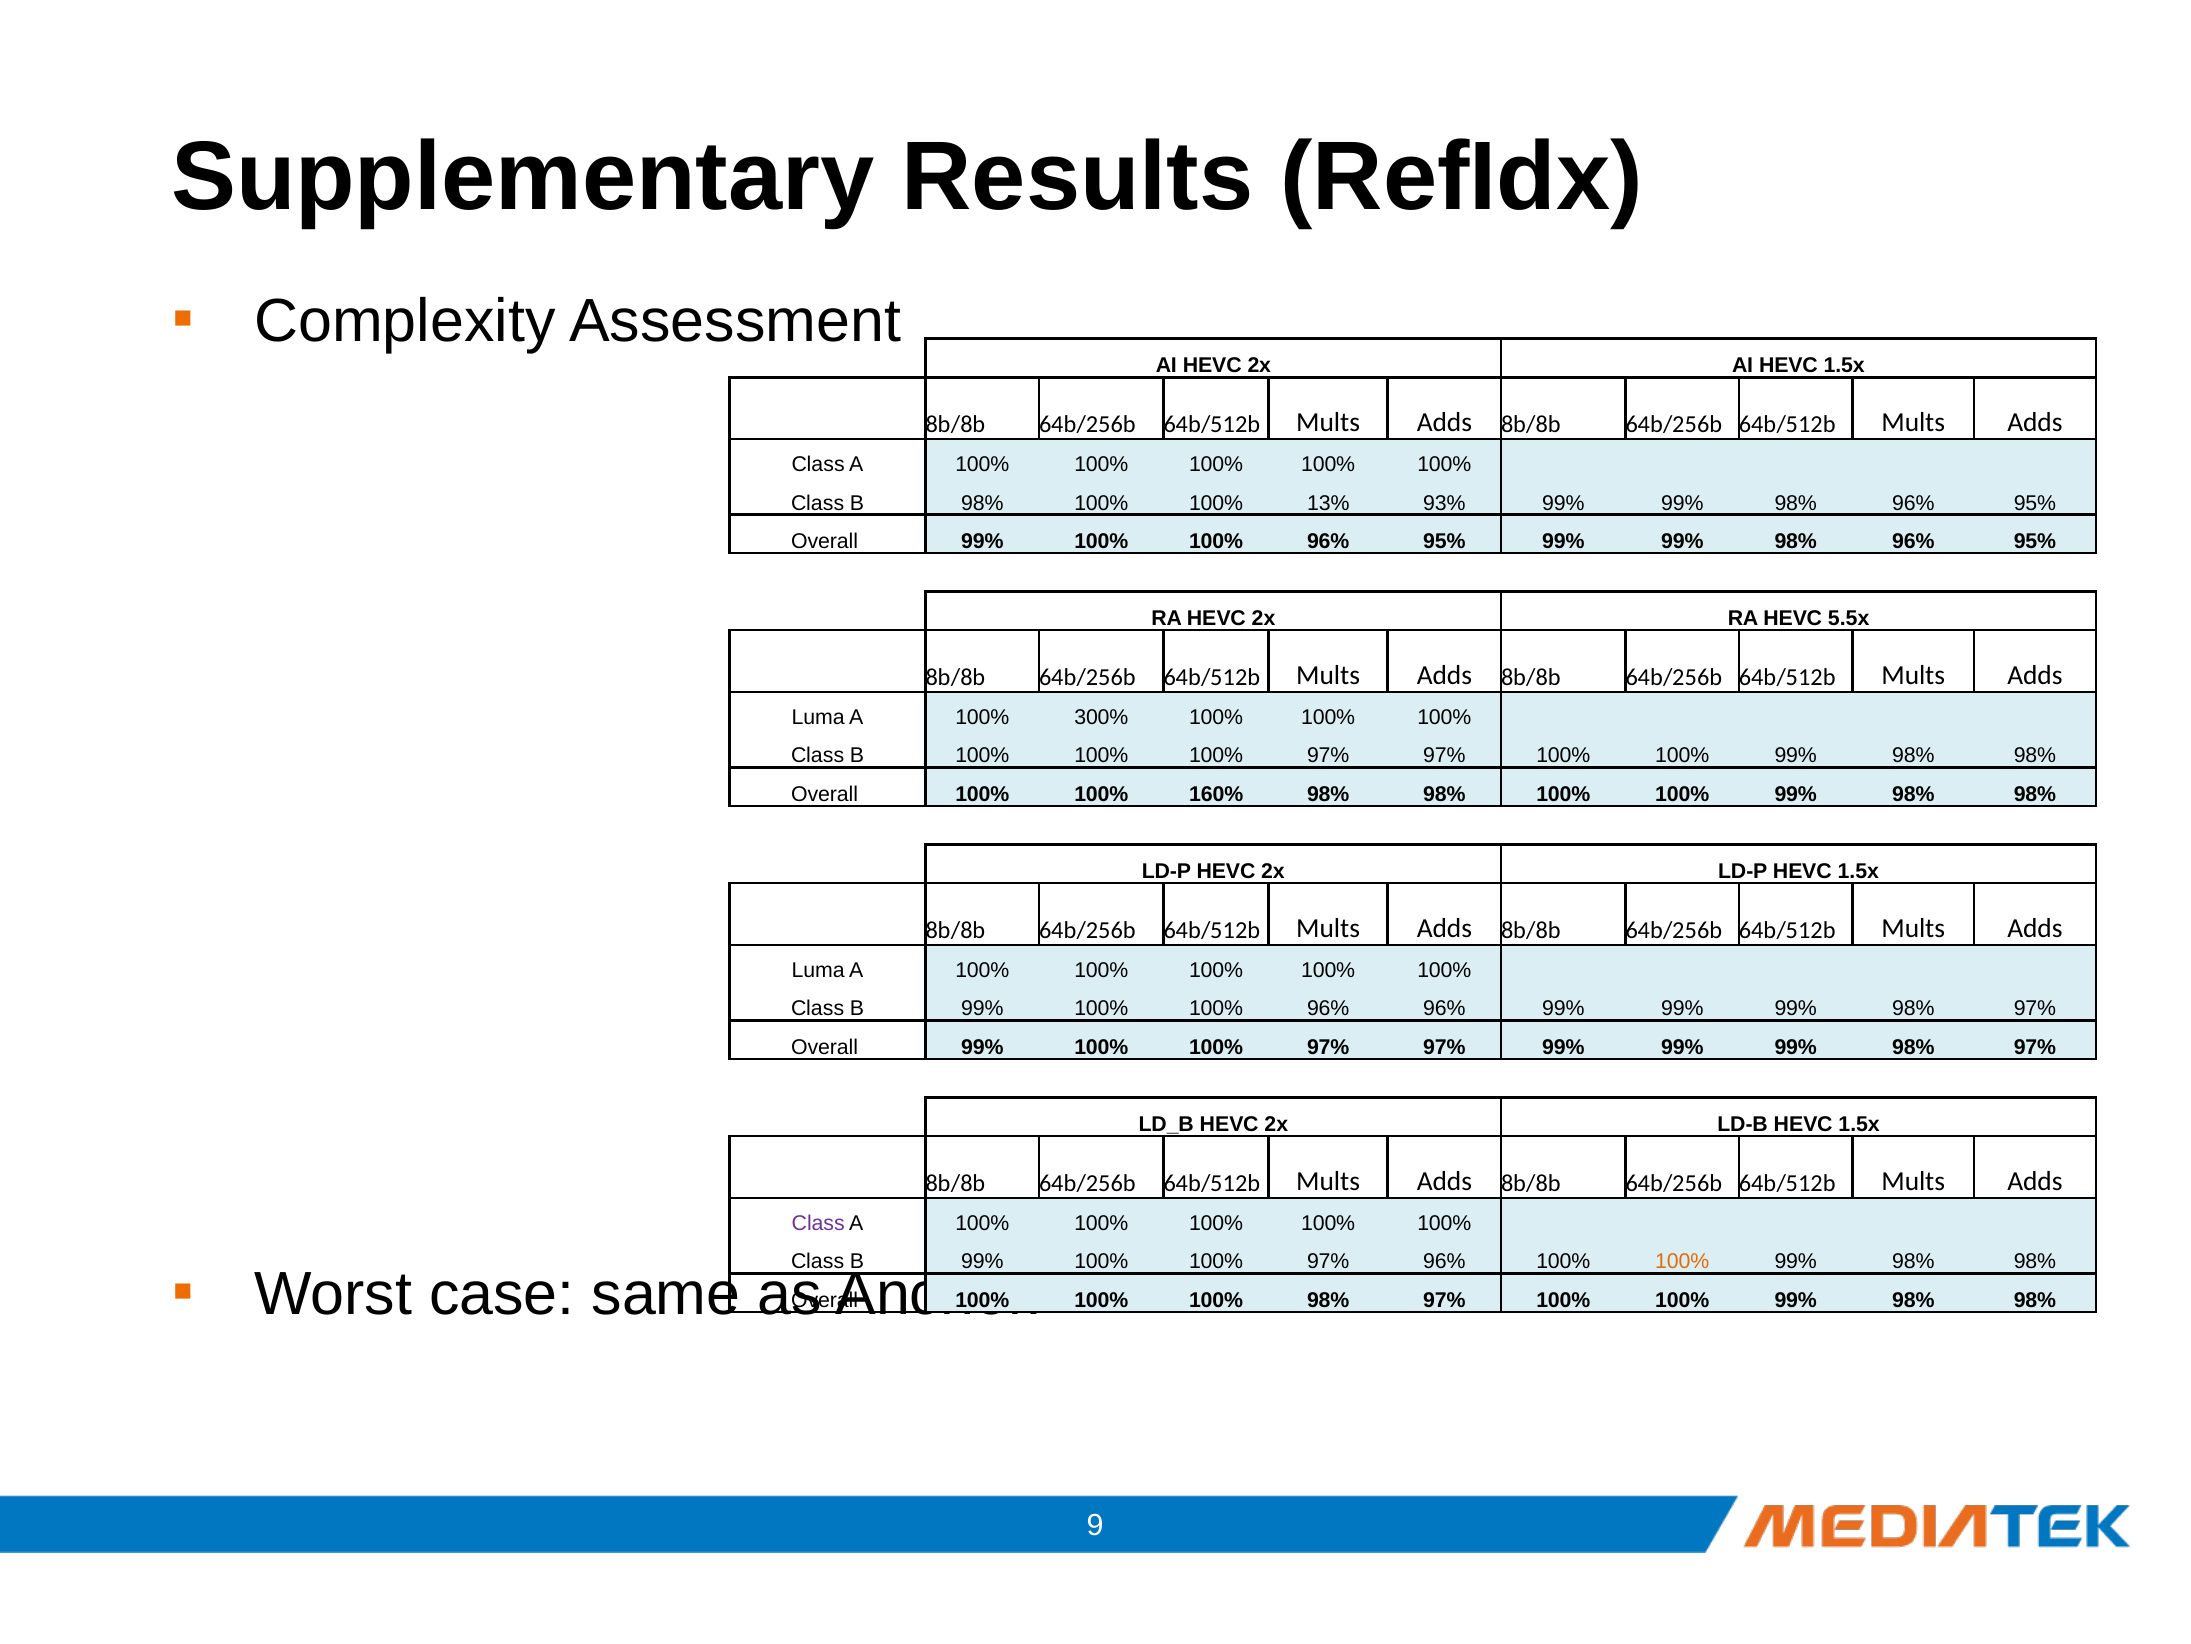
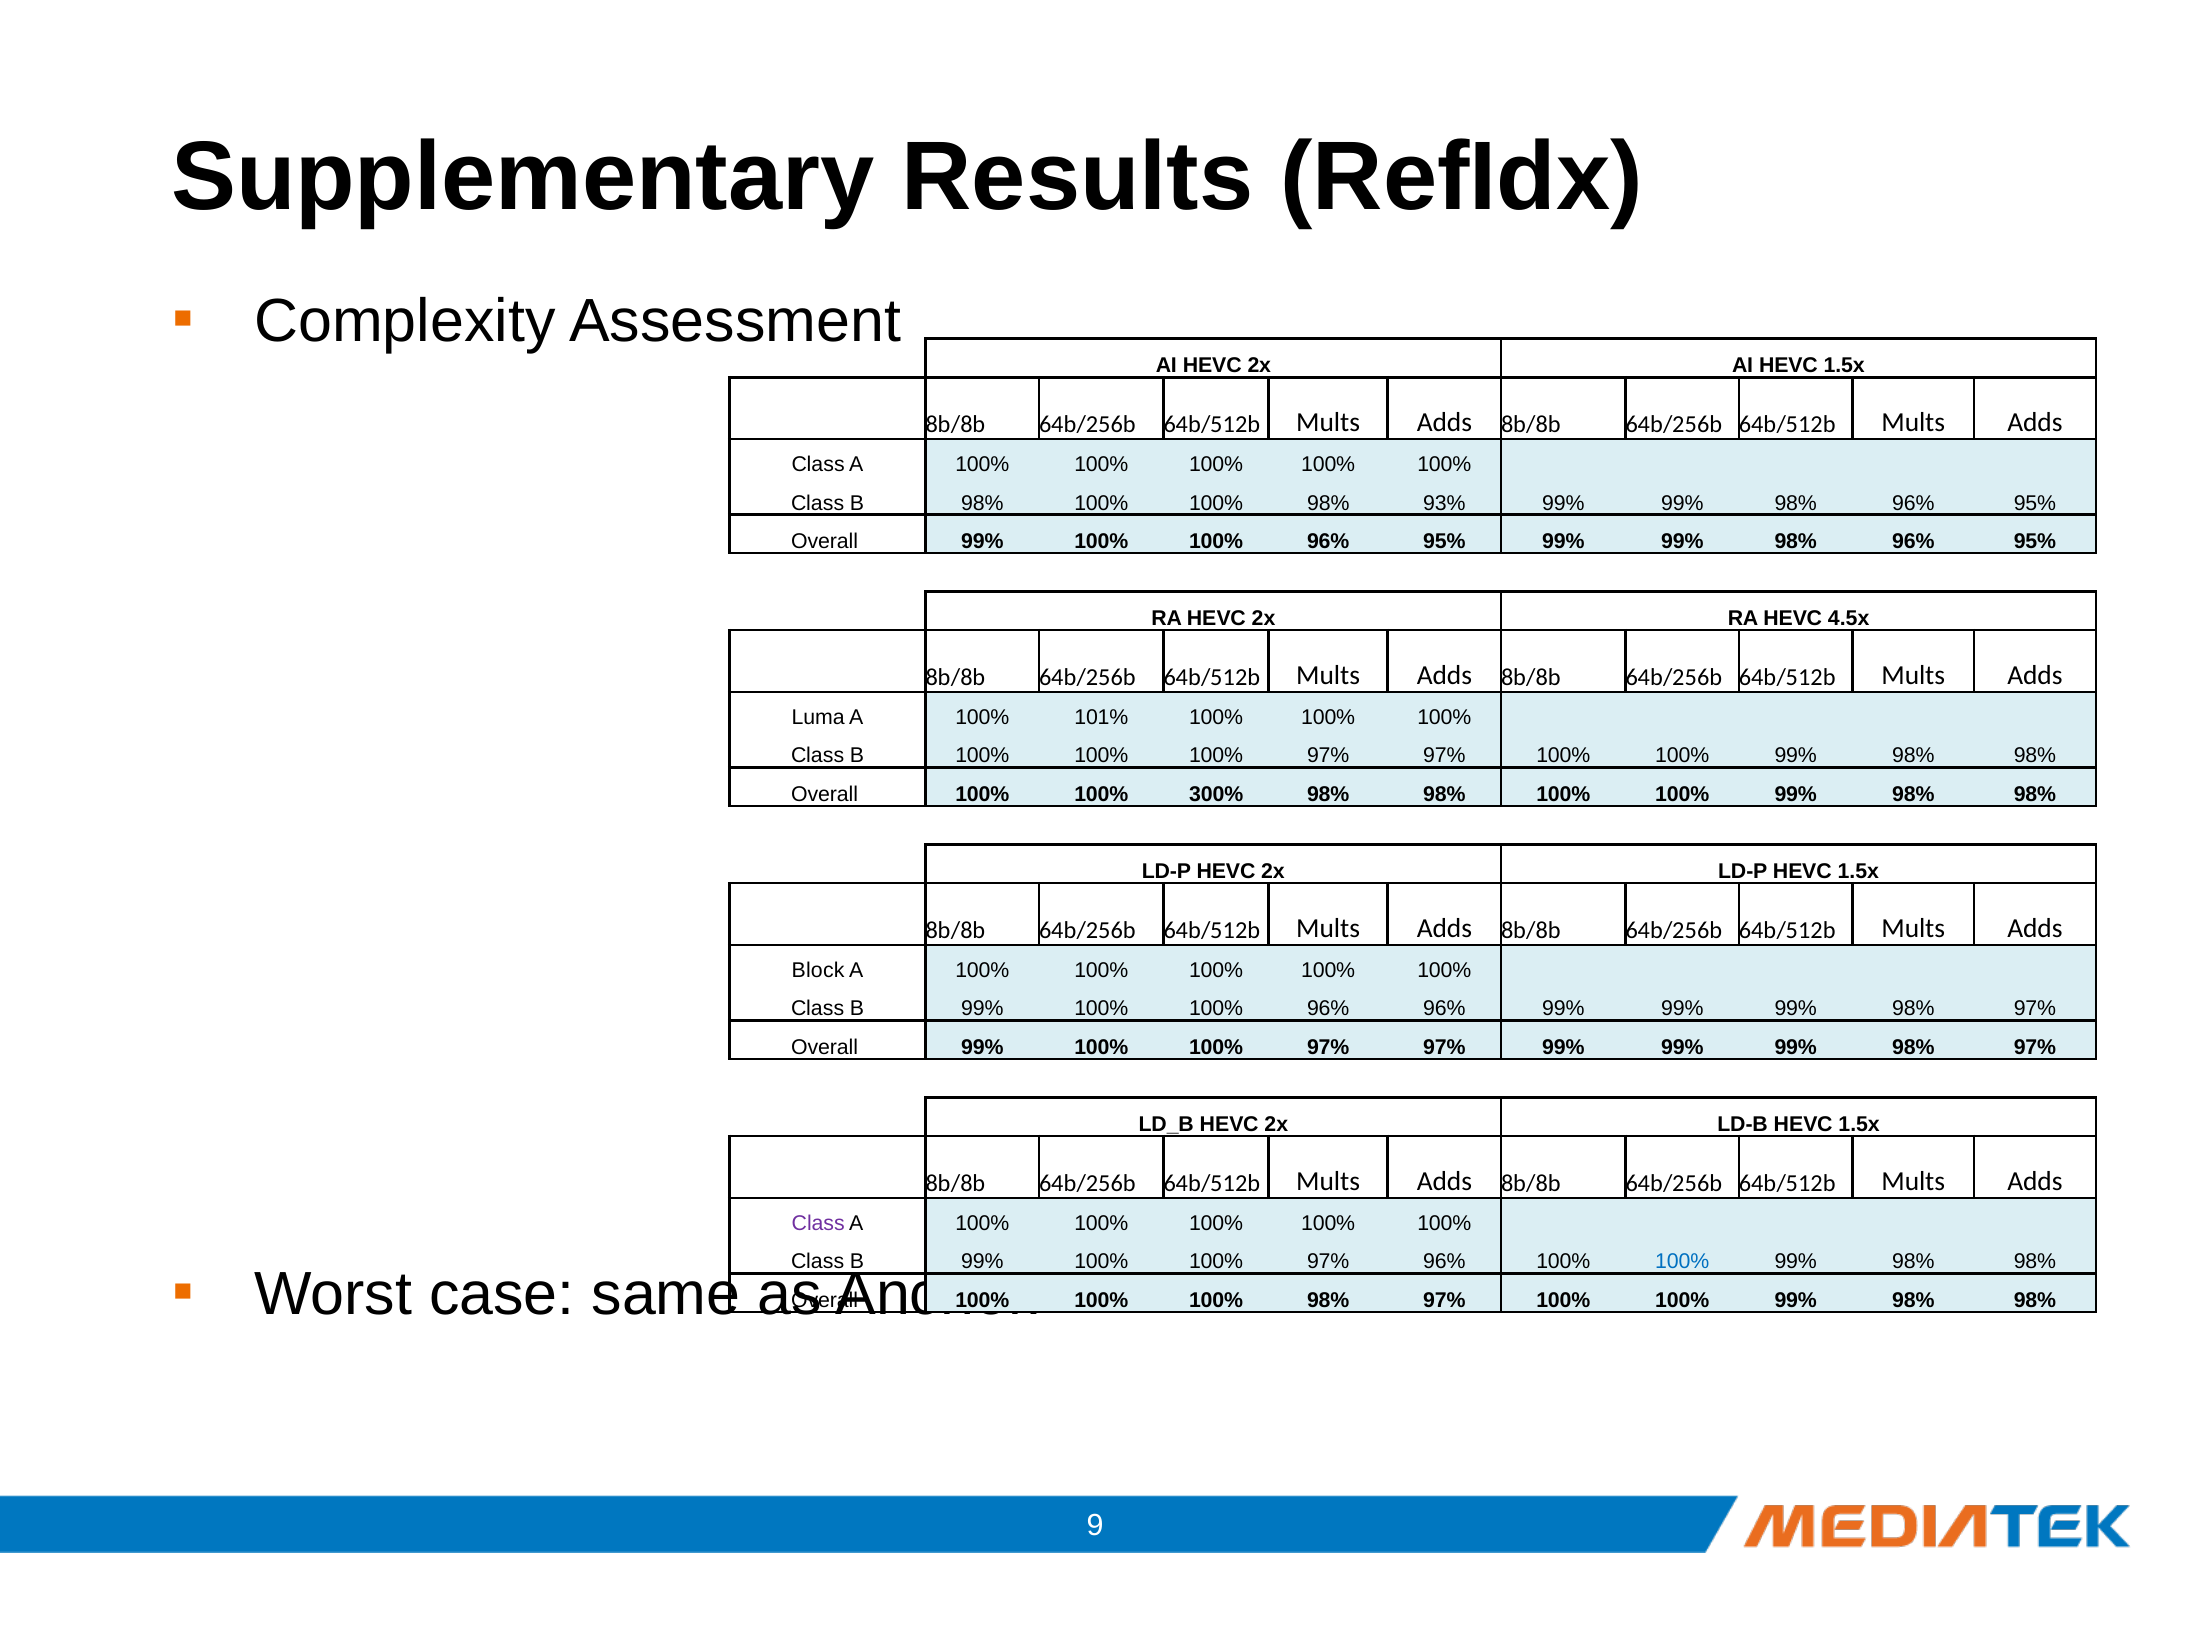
98% 100% 100% 13%: 13% -> 98%
5.5x: 5.5x -> 4.5x
300%: 300% -> 101%
160%: 160% -> 300%
Luma at (818, 970): Luma -> Block
100% at (1682, 1261) colour: orange -> blue
